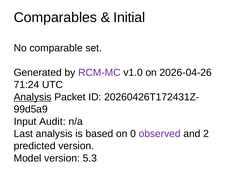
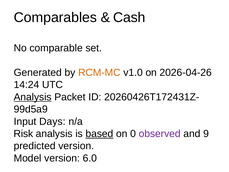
Initial: Initial -> Cash
RCM-MC colour: purple -> orange
71:24: 71:24 -> 14:24
Audit: Audit -> Days
Last: Last -> Risk
based underline: none -> present
2: 2 -> 9
5.3: 5.3 -> 6.0
